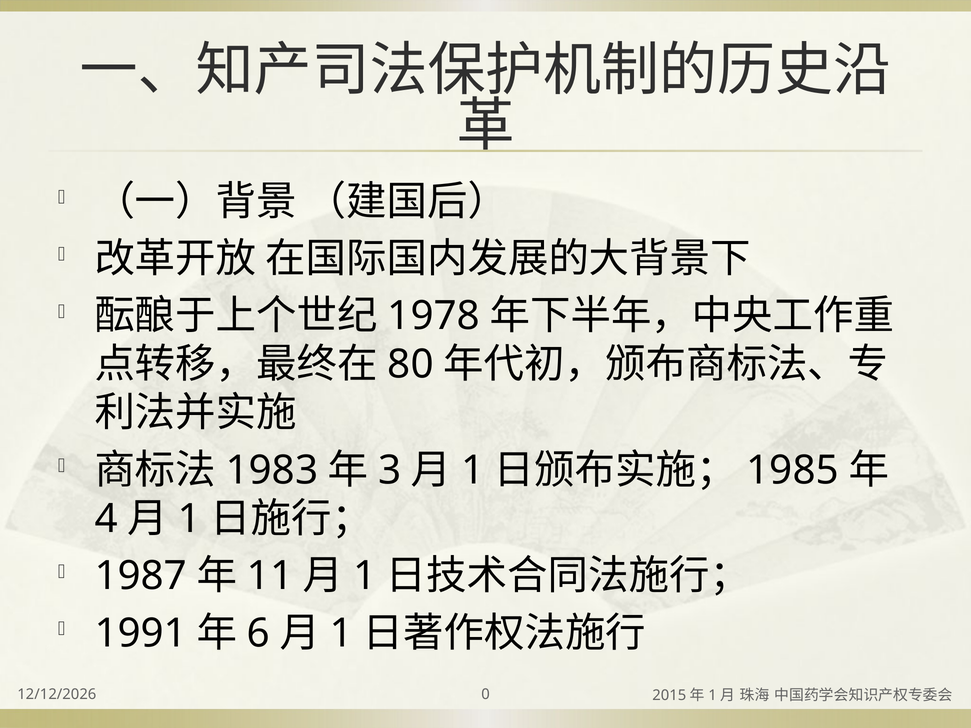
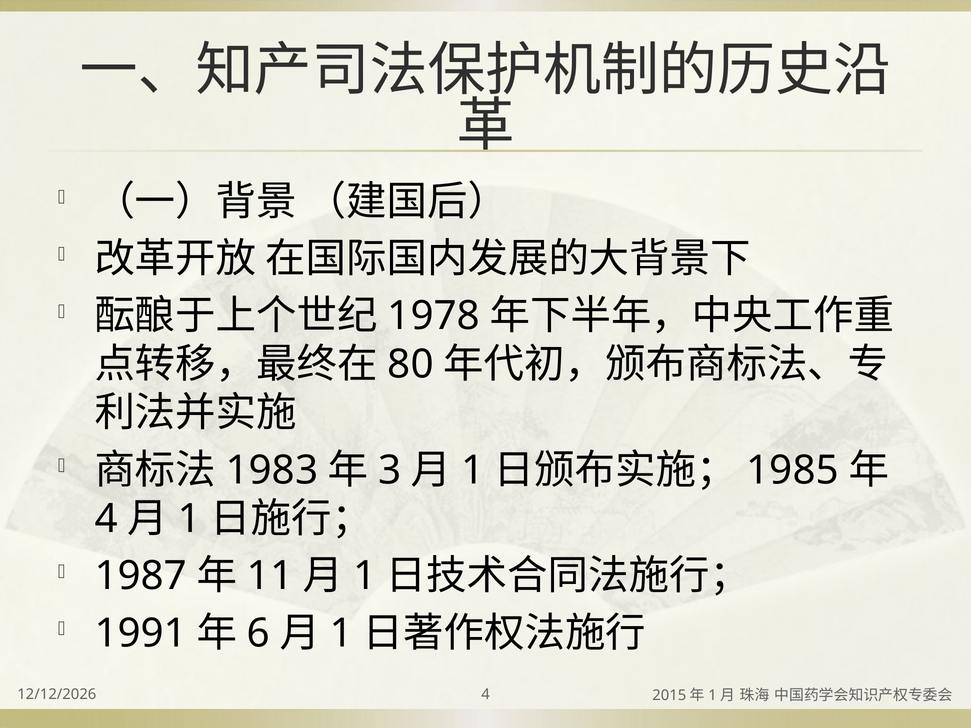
0 at (486, 695): 0 -> 4
